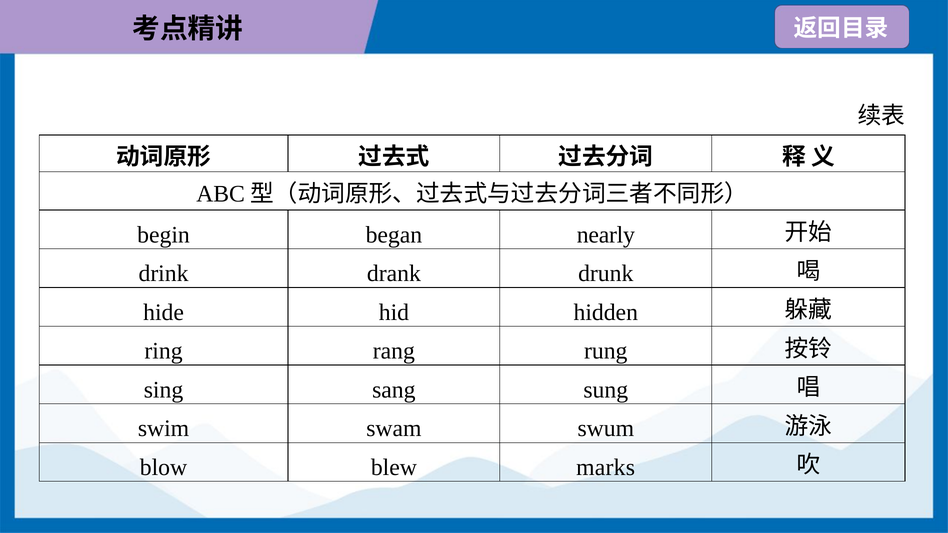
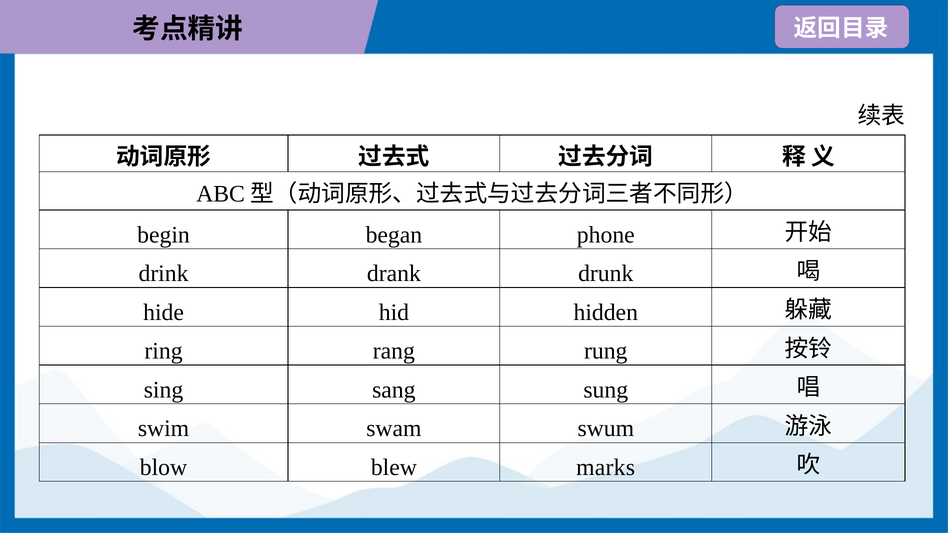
nearly: nearly -> phone
